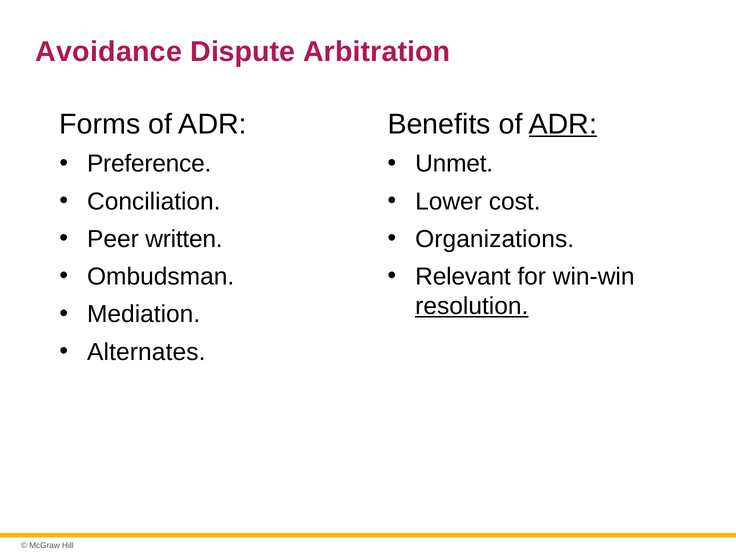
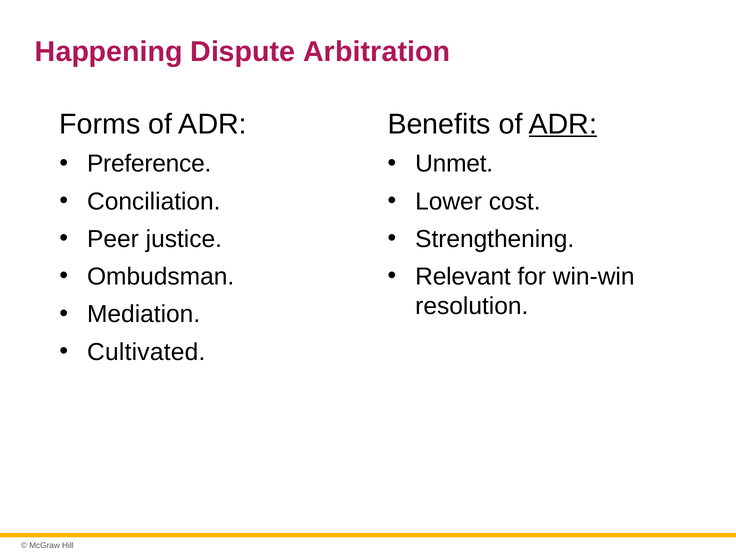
Avoidance: Avoidance -> Happening
written: written -> justice
Organizations: Organizations -> Strengthening
resolution underline: present -> none
Alternates: Alternates -> Cultivated
